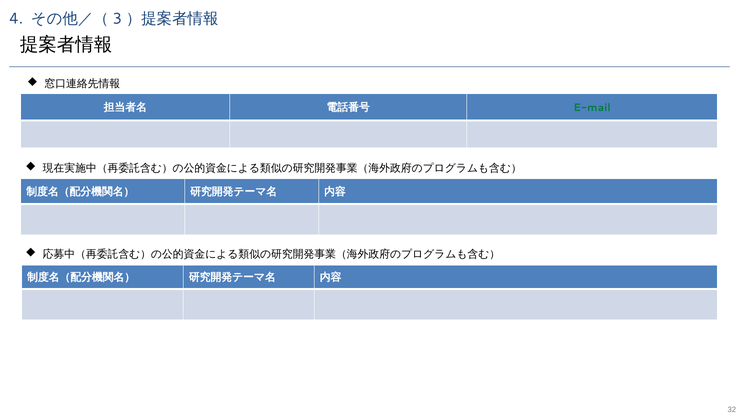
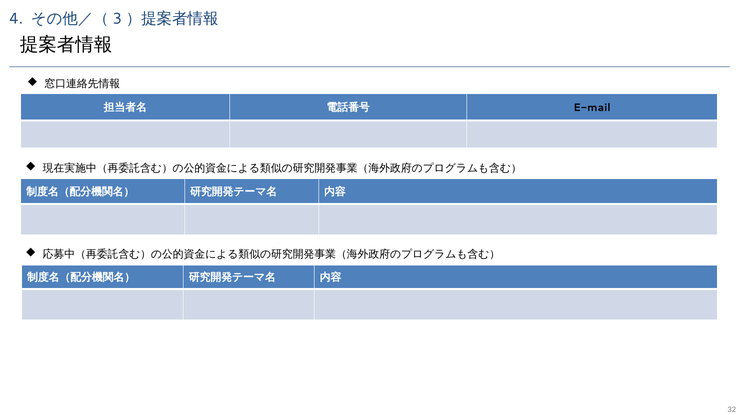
E-mail colour: green -> black
